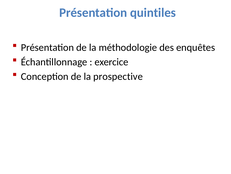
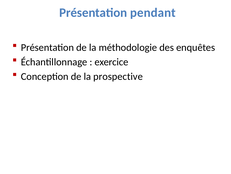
quintiles: quintiles -> pendant
